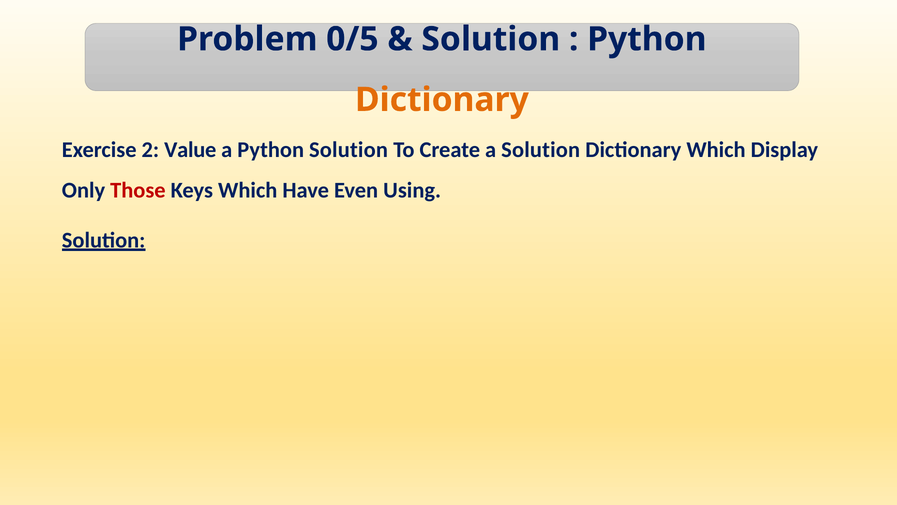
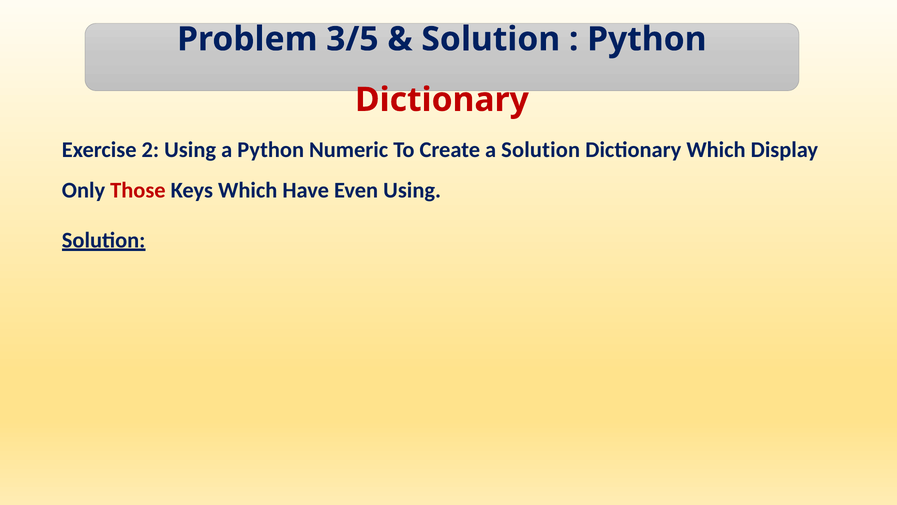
0/5: 0/5 -> 3/5
Dictionary at (442, 100) colour: orange -> red
2 Value: Value -> Using
Python Solution: Solution -> Numeric
